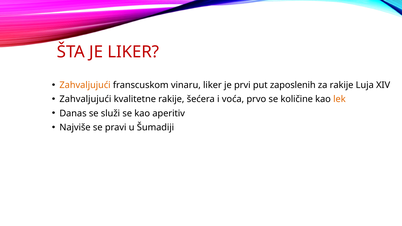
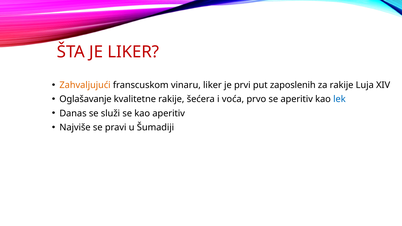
Zahvaljujući at (85, 99): Zahvaljujući -> Oglašavanje
se količine: količine -> aperitiv
lek colour: orange -> blue
